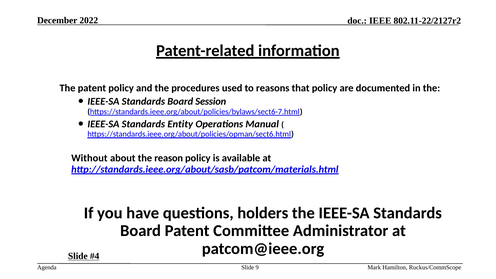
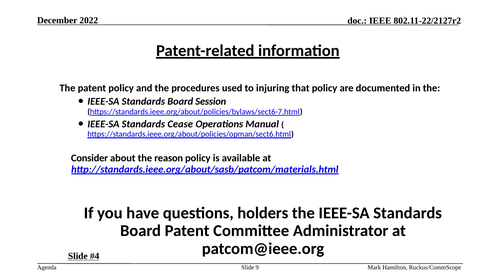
reasons: reasons -> injuring
Entity: Entity -> Cease
Without: Without -> Consider
